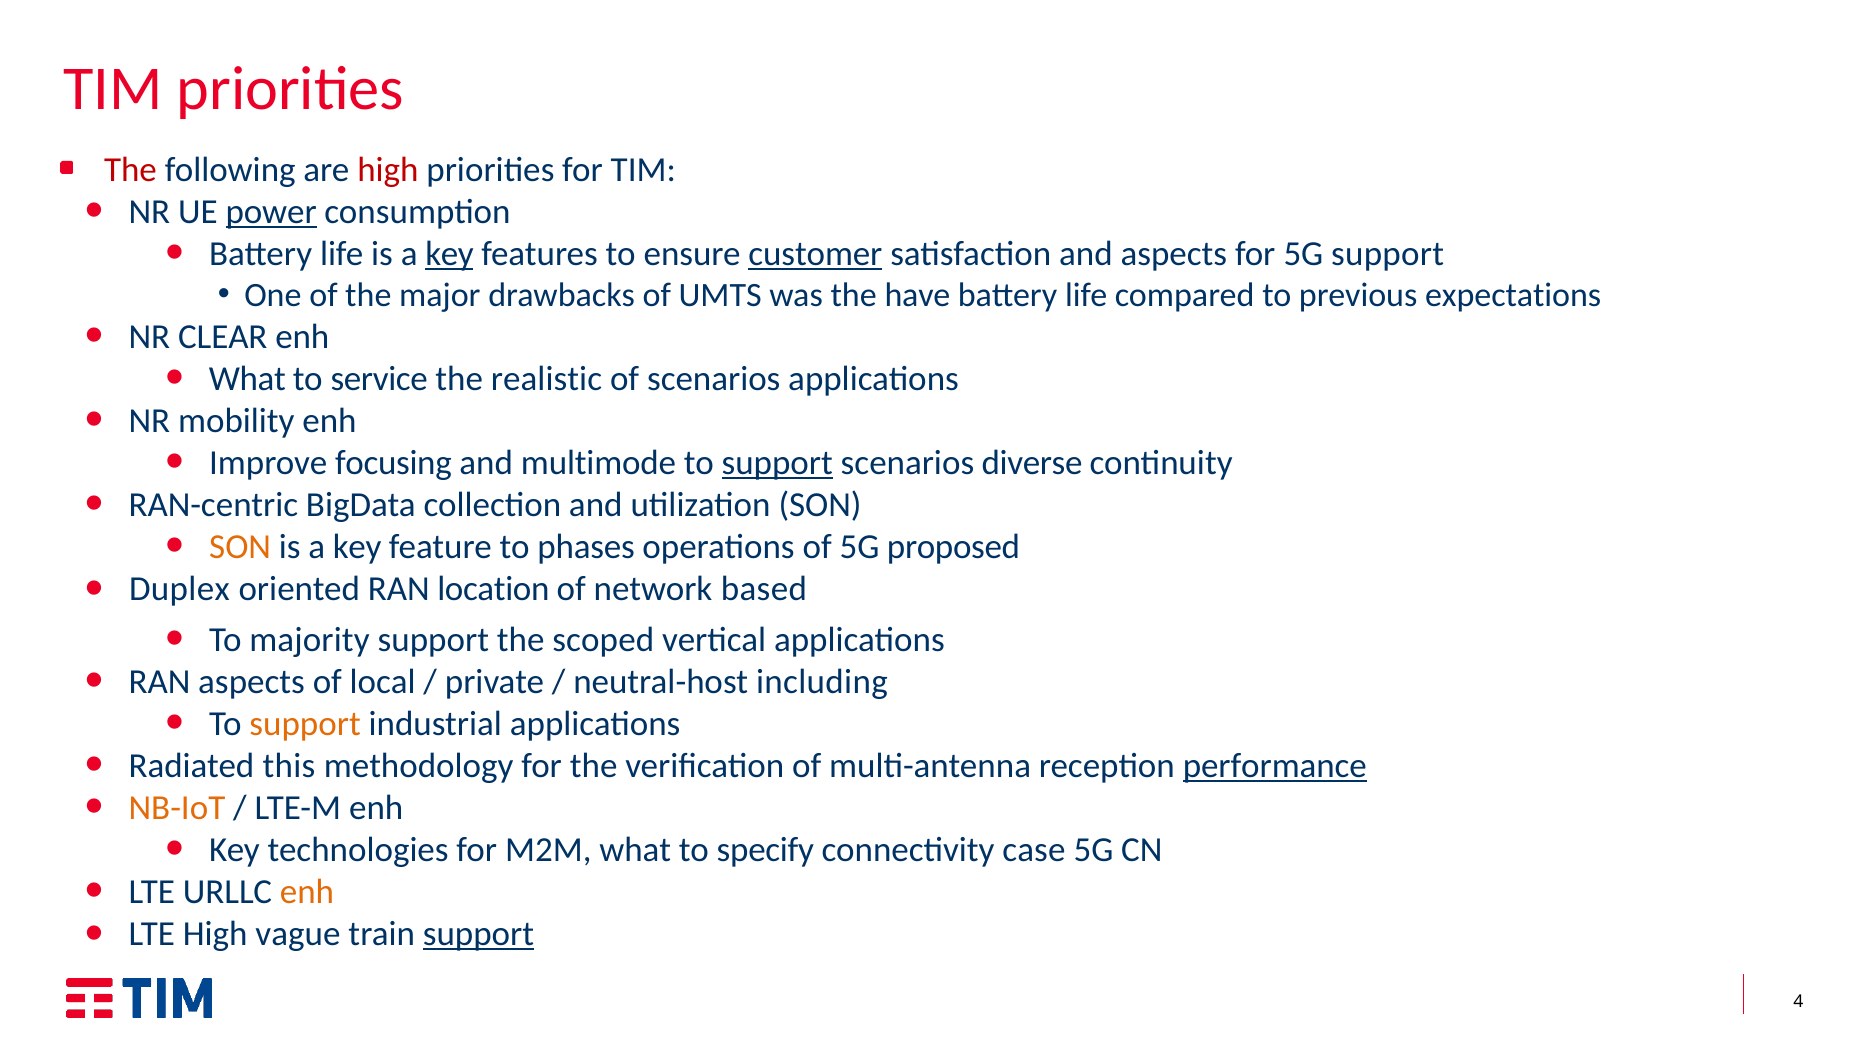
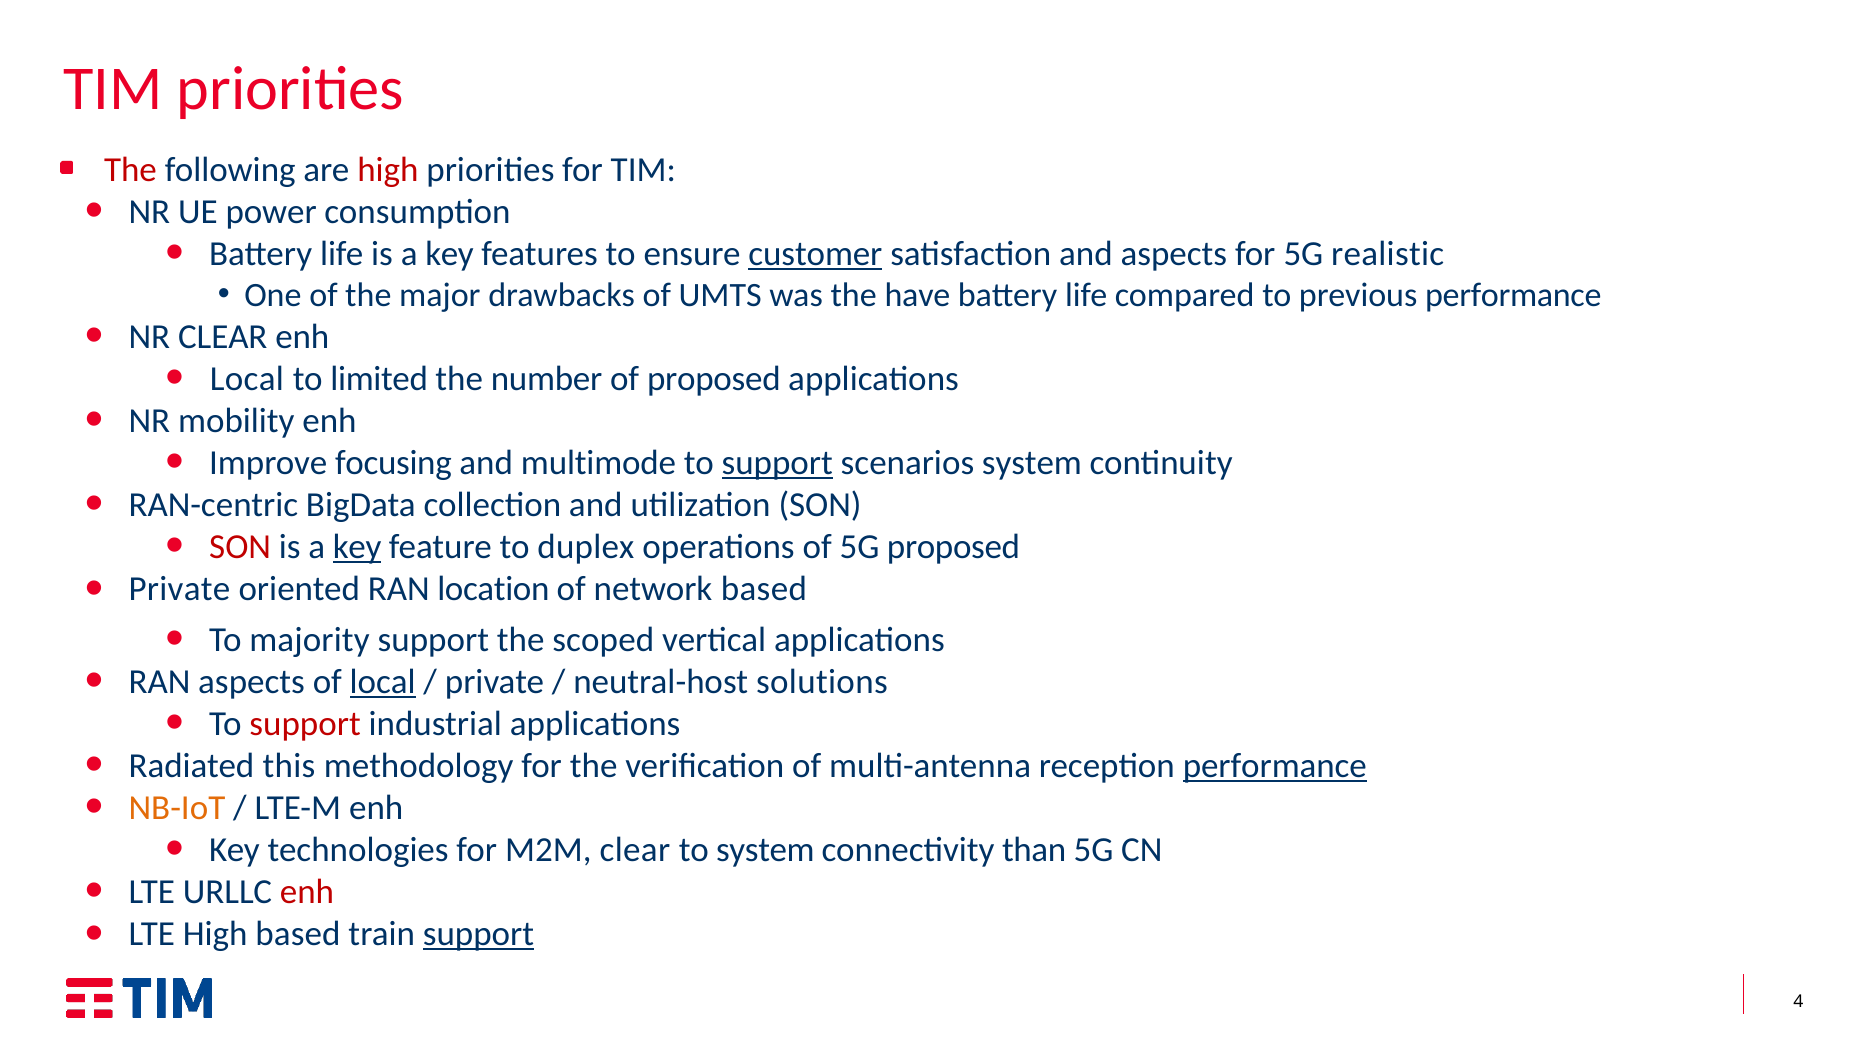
power underline: present -> none
key at (450, 254) underline: present -> none
5G support: support -> realistic
previous expectations: expectations -> performance
What at (247, 379): What -> Local
service: service -> limited
realistic: realistic -> number
of scenarios: scenarios -> proposed
scenarios diverse: diverse -> system
SON at (240, 547) colour: orange -> red
key at (357, 547) underline: none -> present
phases: phases -> duplex
Duplex at (179, 589): Duplex -> Private
local at (383, 681) underline: none -> present
including: including -> solutions
support at (305, 723) colour: orange -> red
M2M what: what -> clear
to specify: specify -> system
case: case -> than
enh at (307, 892) colour: orange -> red
High vague: vague -> based
